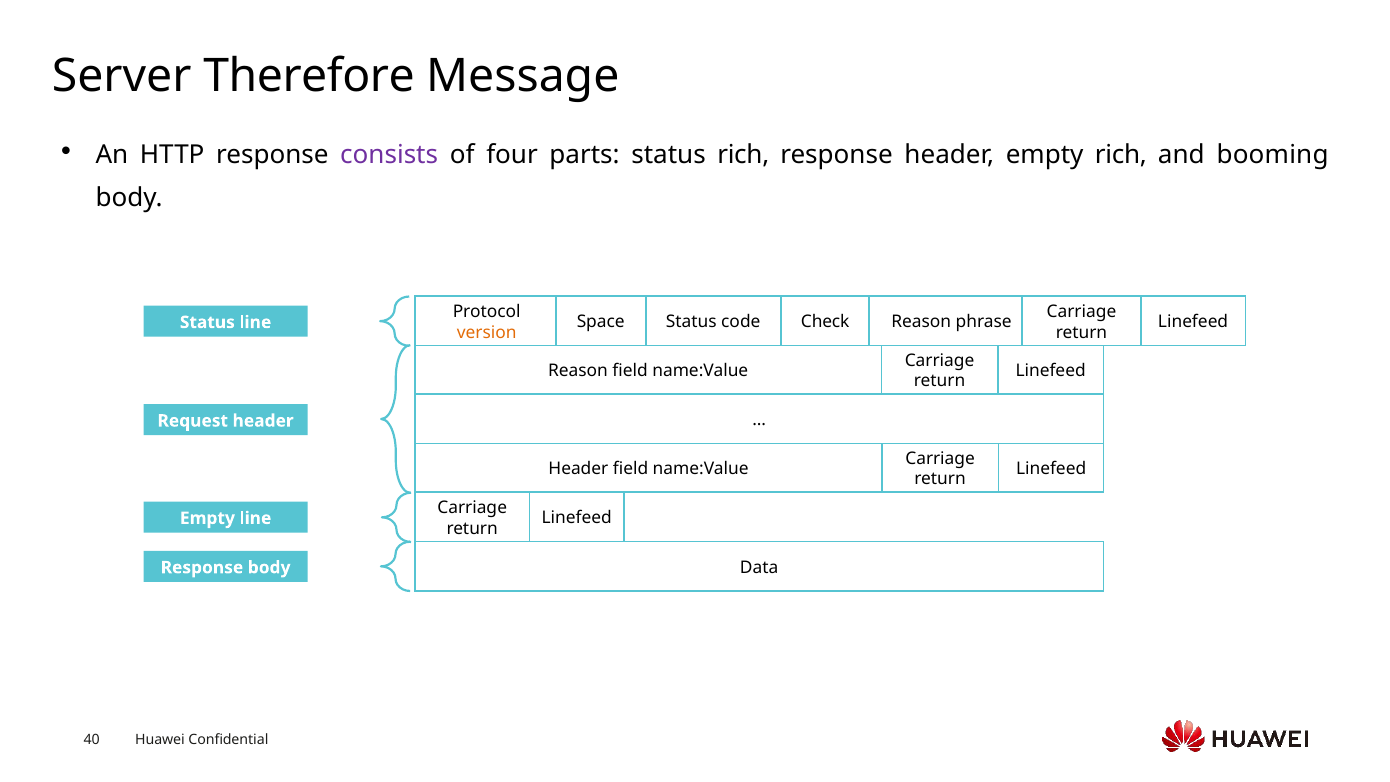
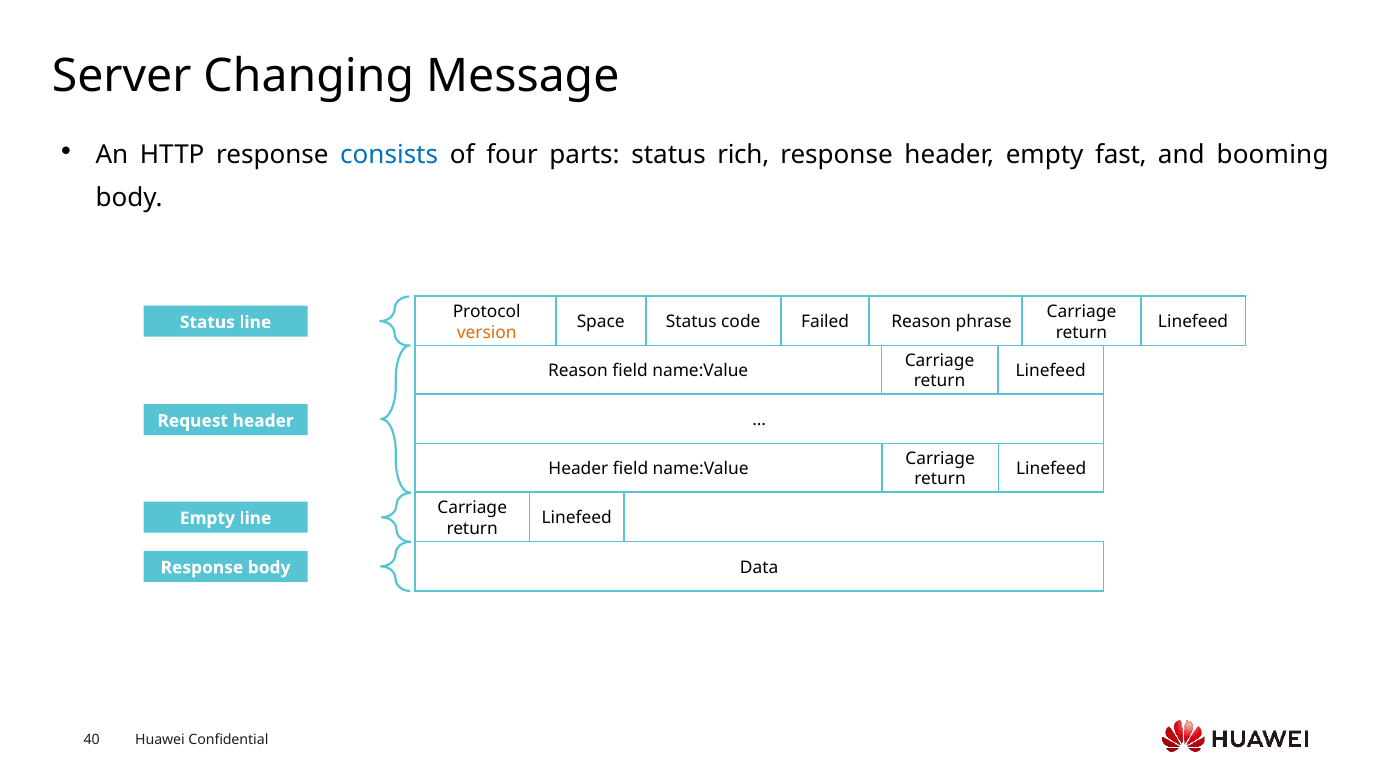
Therefore: Therefore -> Changing
consists colour: purple -> blue
empty rich: rich -> fast
Check: Check -> Failed
